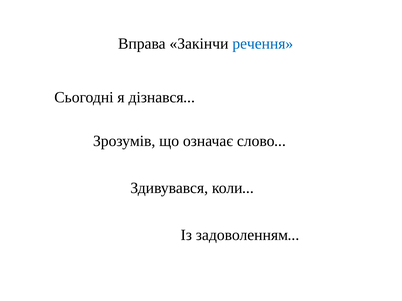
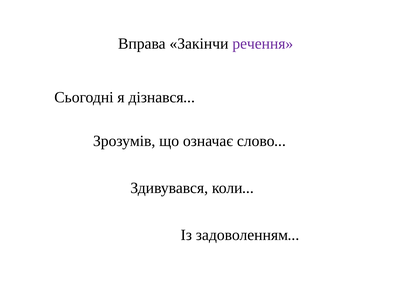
речення colour: blue -> purple
